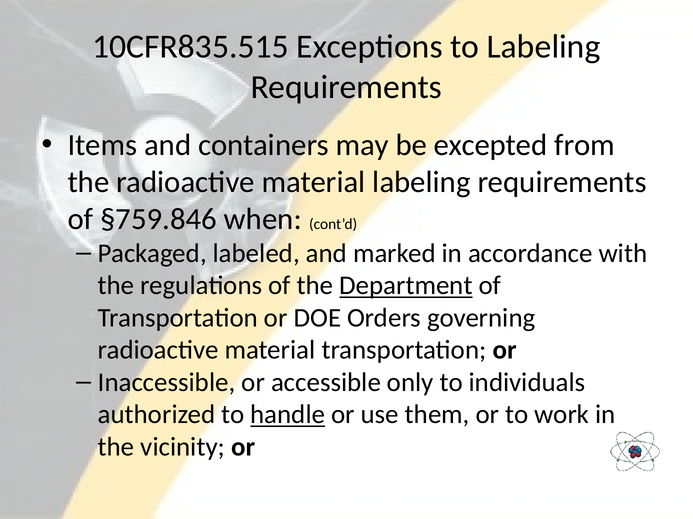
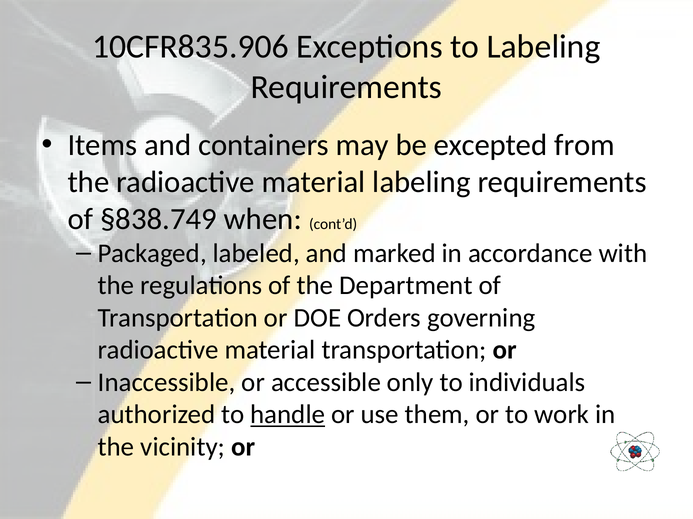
10CFR835.515: 10CFR835.515 -> 10CFR835.906
§759.846: §759.846 -> §838.749
Department underline: present -> none
